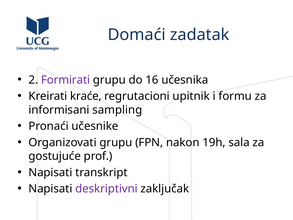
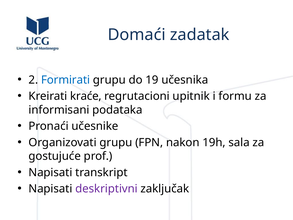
Formirati colour: purple -> blue
16: 16 -> 19
sampling: sampling -> podataka
